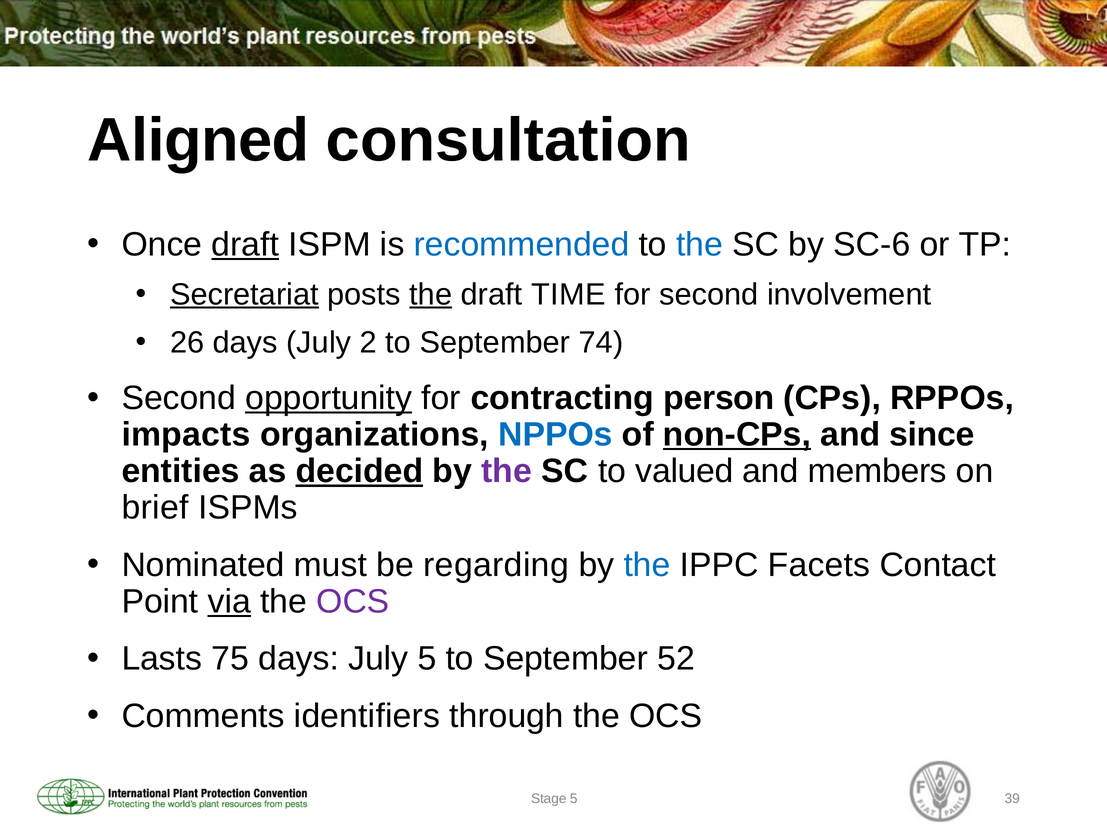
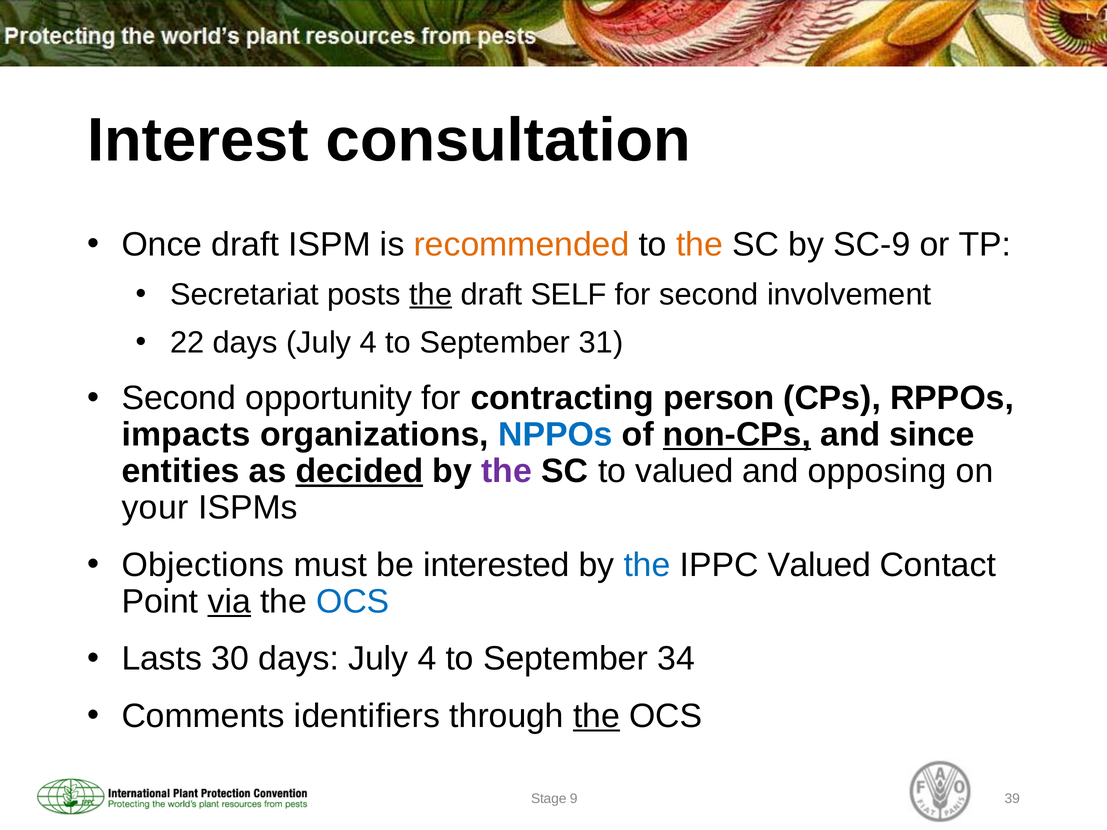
Aligned: Aligned -> Interest
draft at (245, 245) underline: present -> none
recommended colour: blue -> orange
the at (700, 245) colour: blue -> orange
SC-6: SC-6 -> SC-9
Secretariat underline: present -> none
TIME: TIME -> SELF
26: 26 -> 22
2 at (368, 343): 2 -> 4
74: 74 -> 31
opportunity underline: present -> none
members: members -> opposing
brief: brief -> your
Nominated: Nominated -> Objections
regarding: regarding -> interested
IPPC Facets: Facets -> Valued
OCS at (353, 602) colour: purple -> blue
75: 75 -> 30
5 at (427, 659): 5 -> 4
52: 52 -> 34
the at (597, 716) underline: none -> present
Stage 5: 5 -> 9
